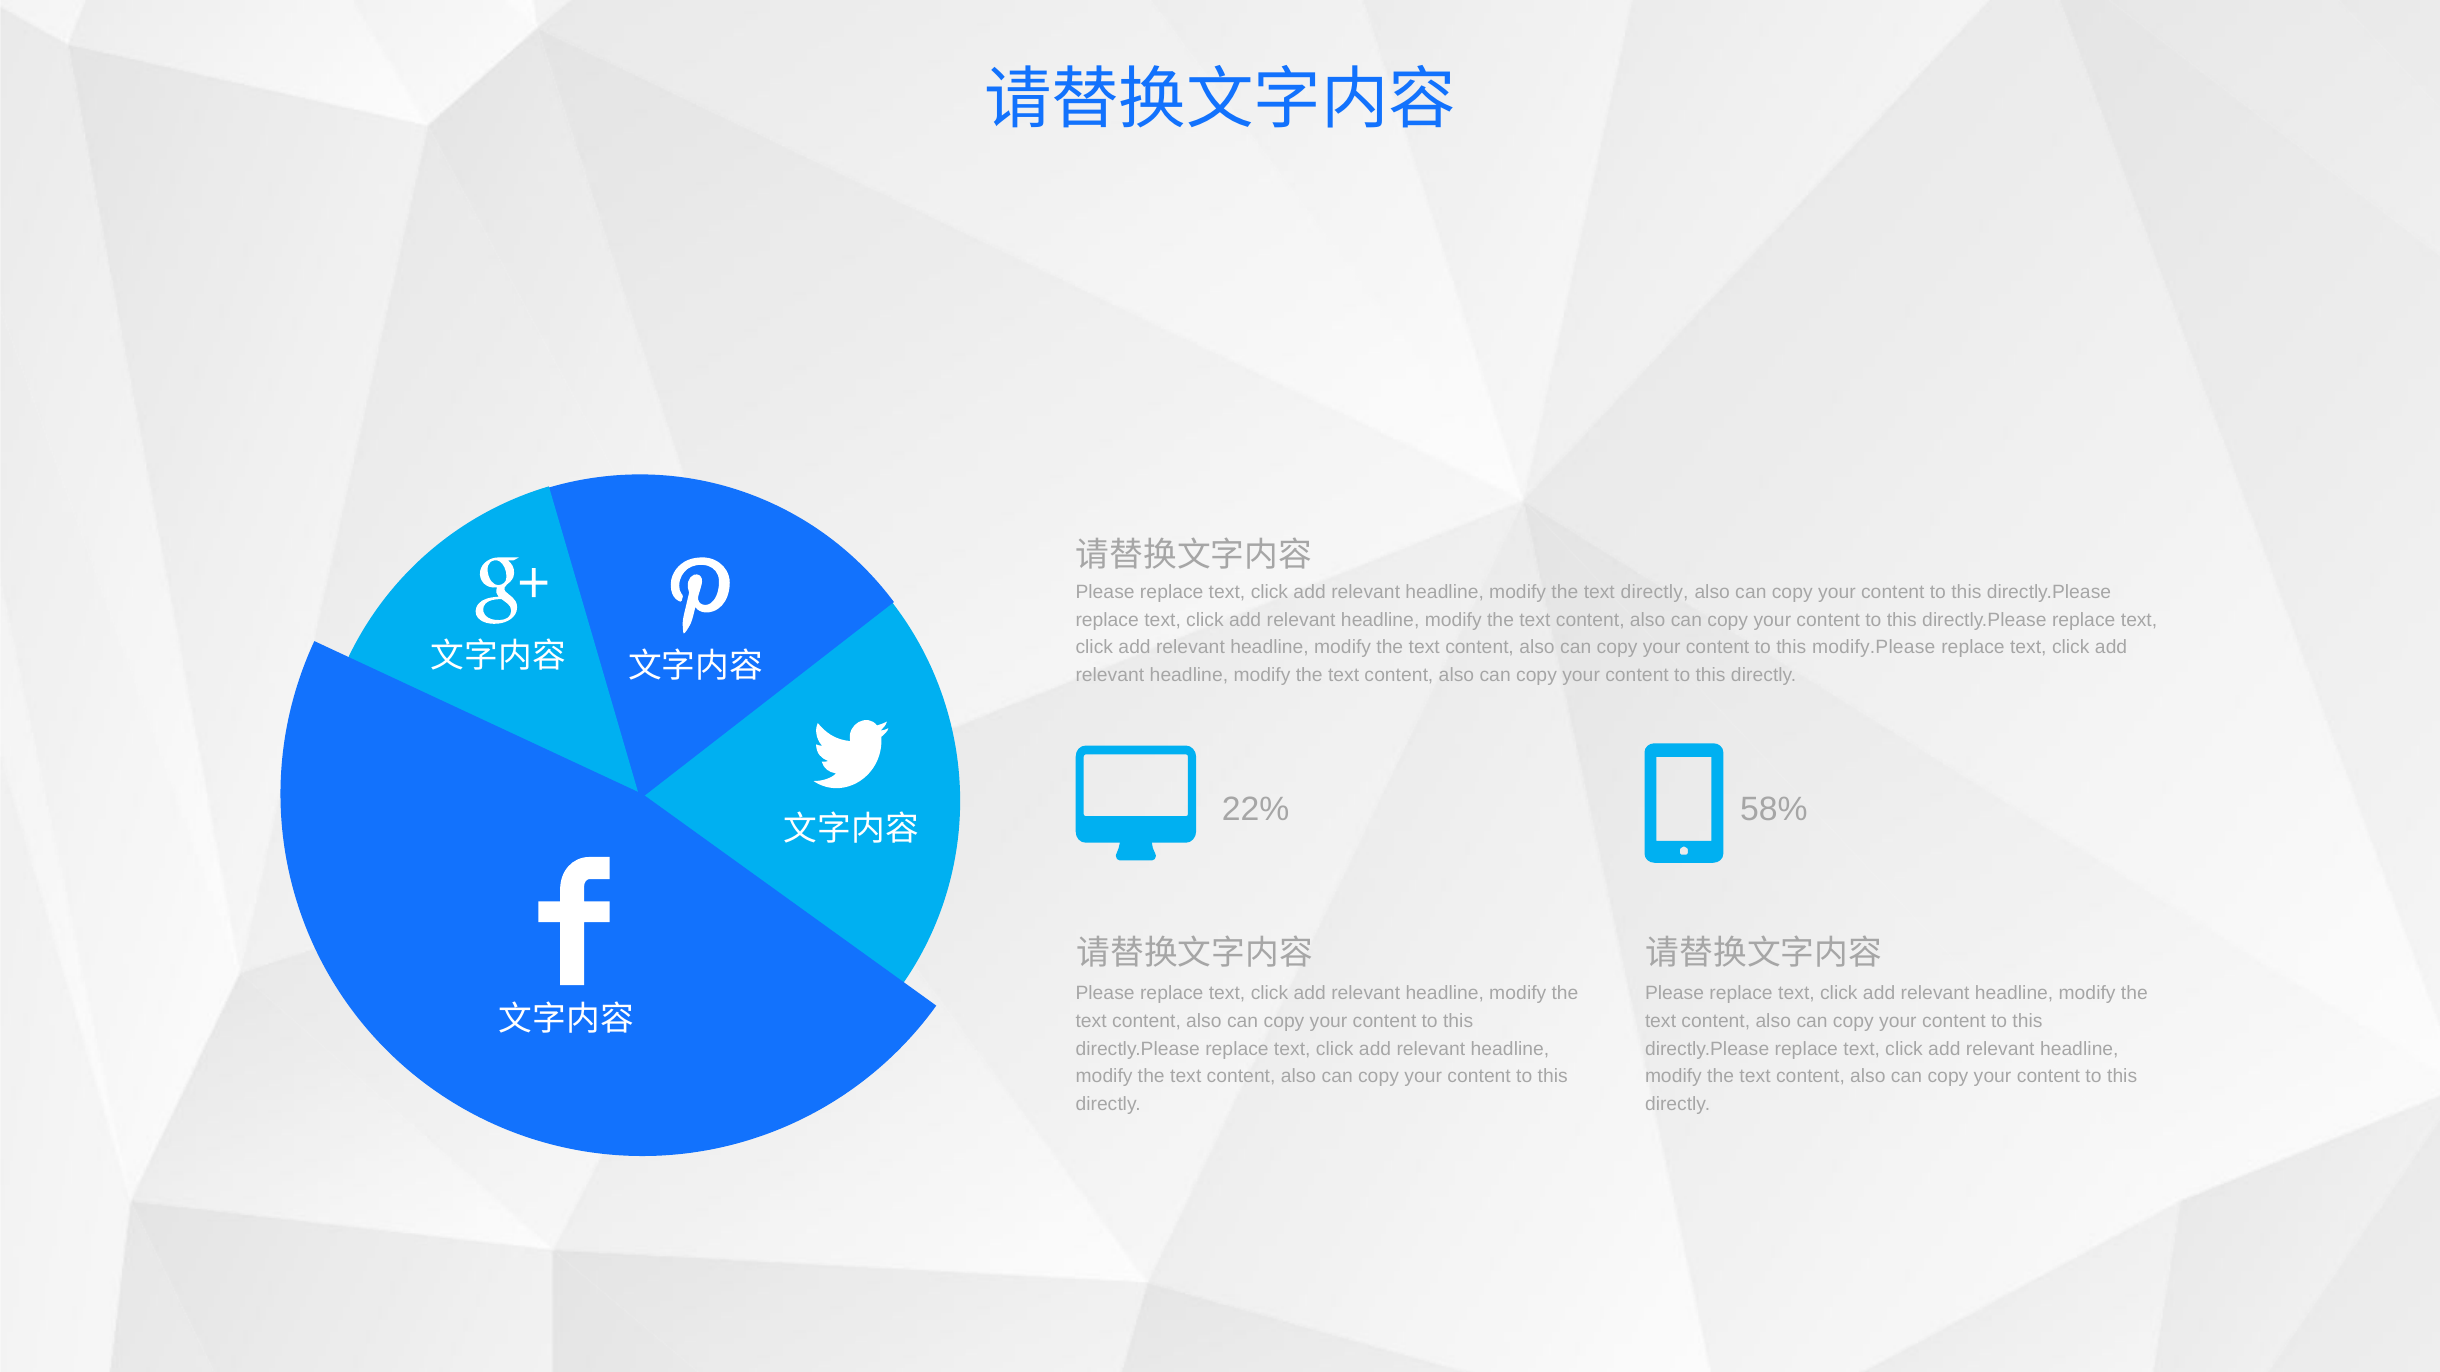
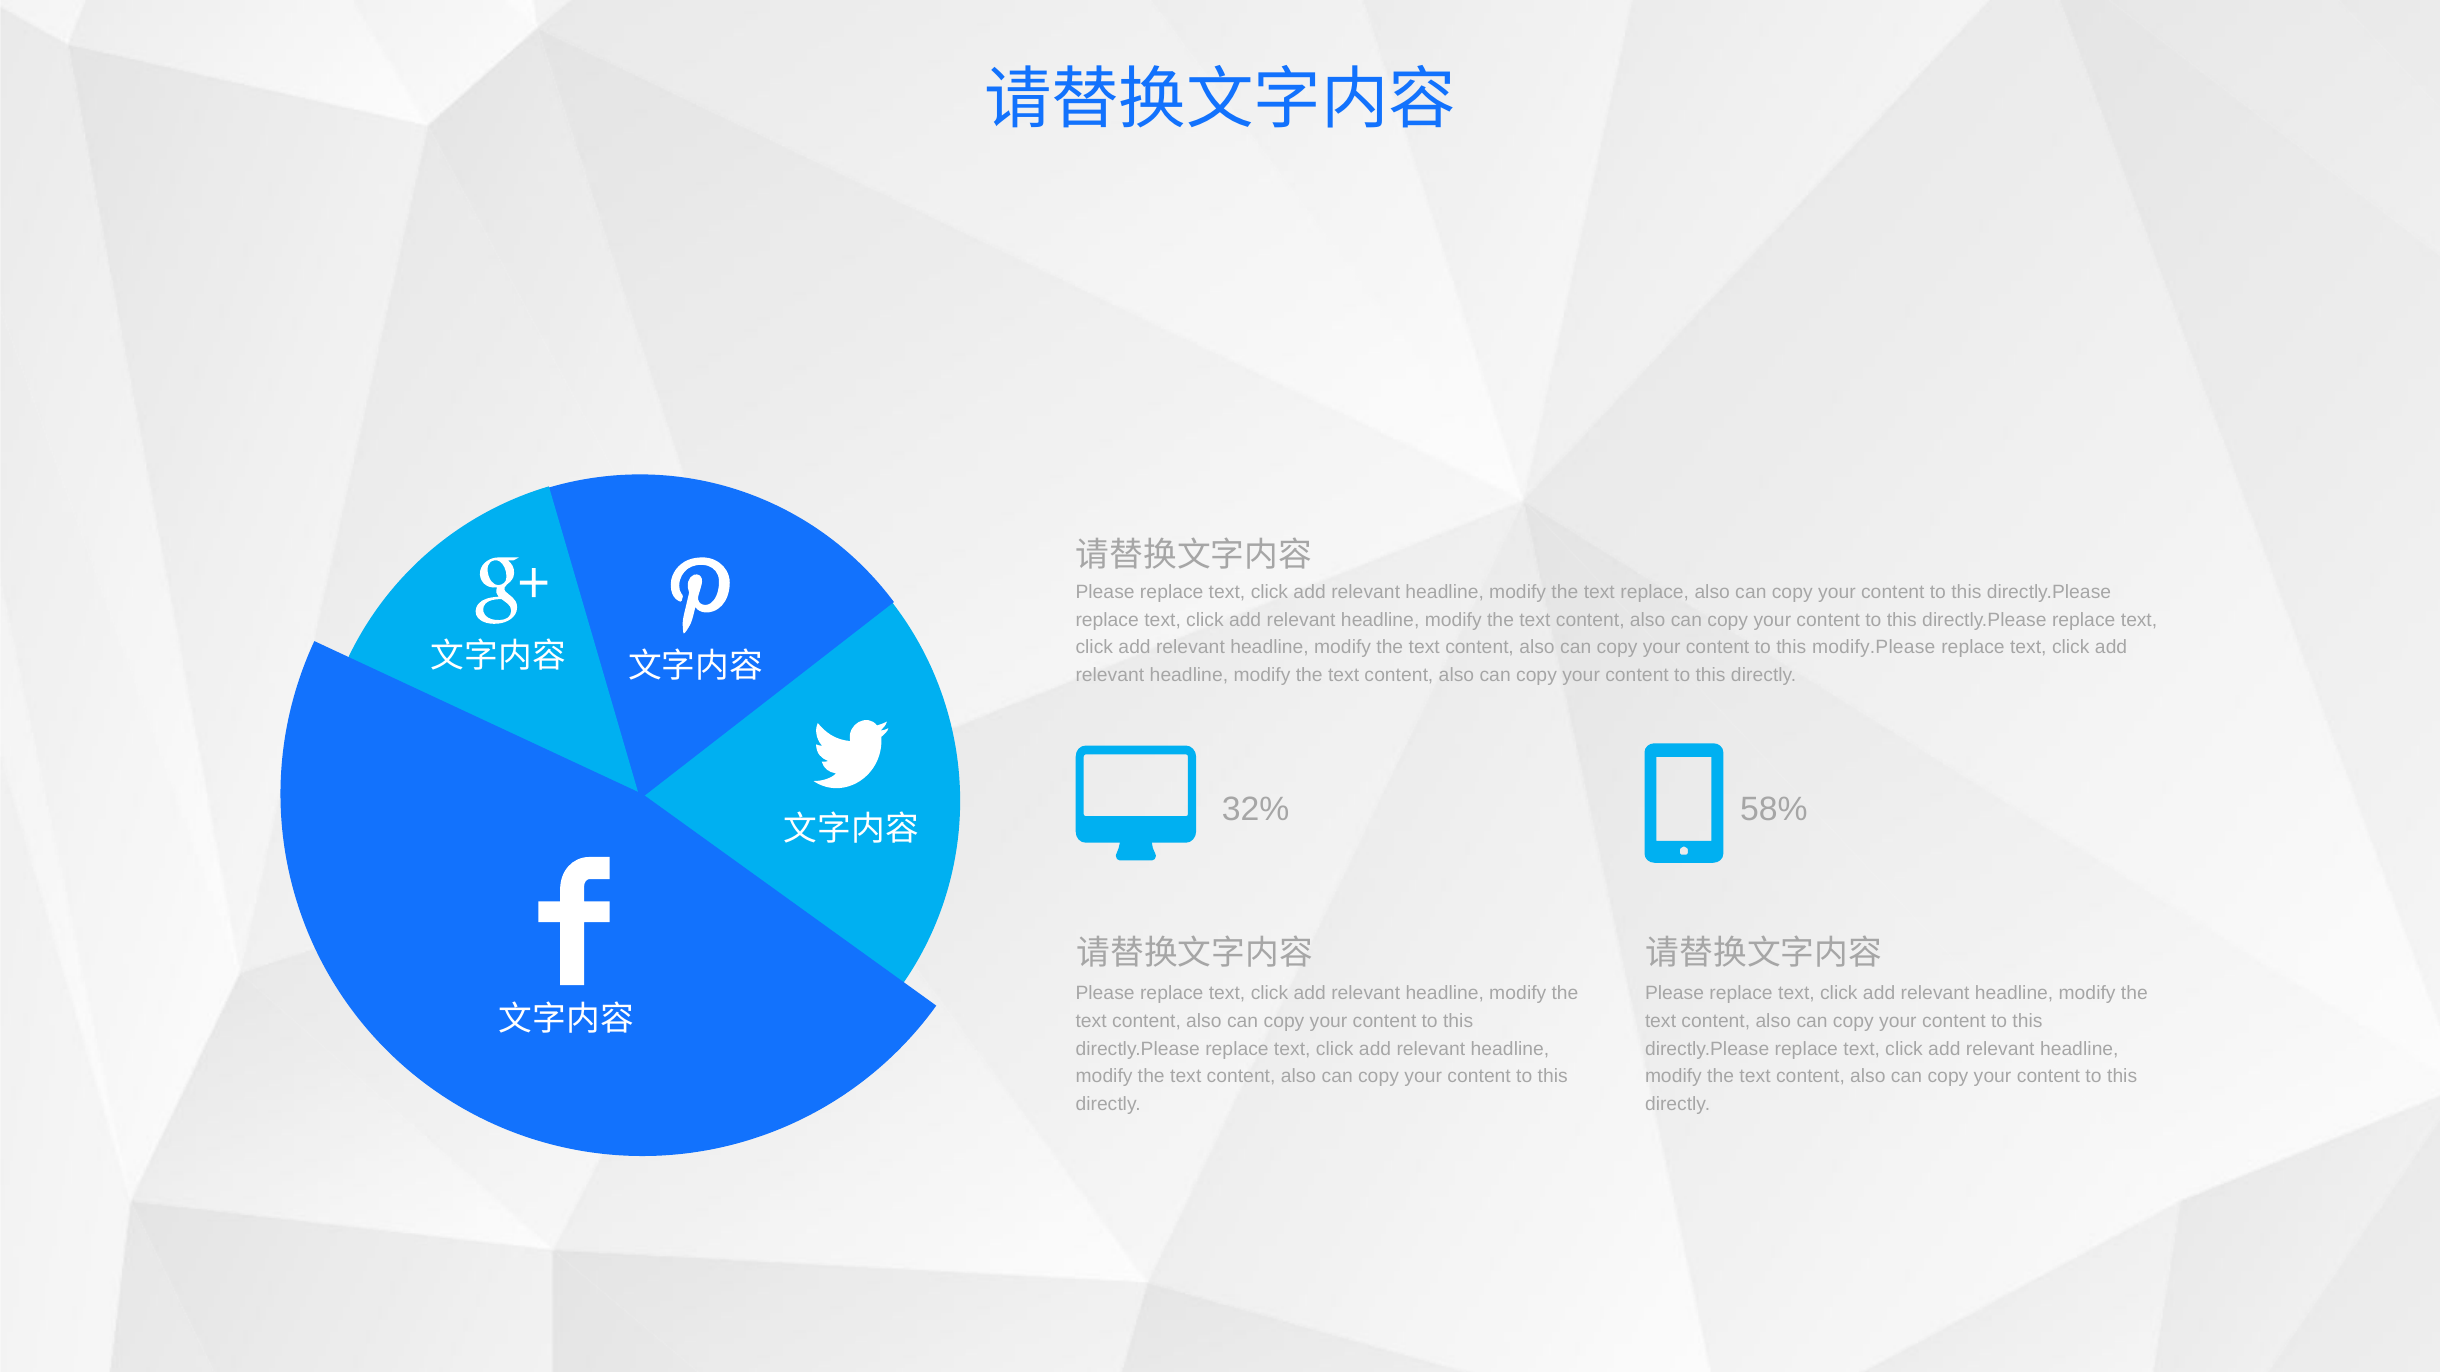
text directly: directly -> replace
22%: 22% -> 32%
